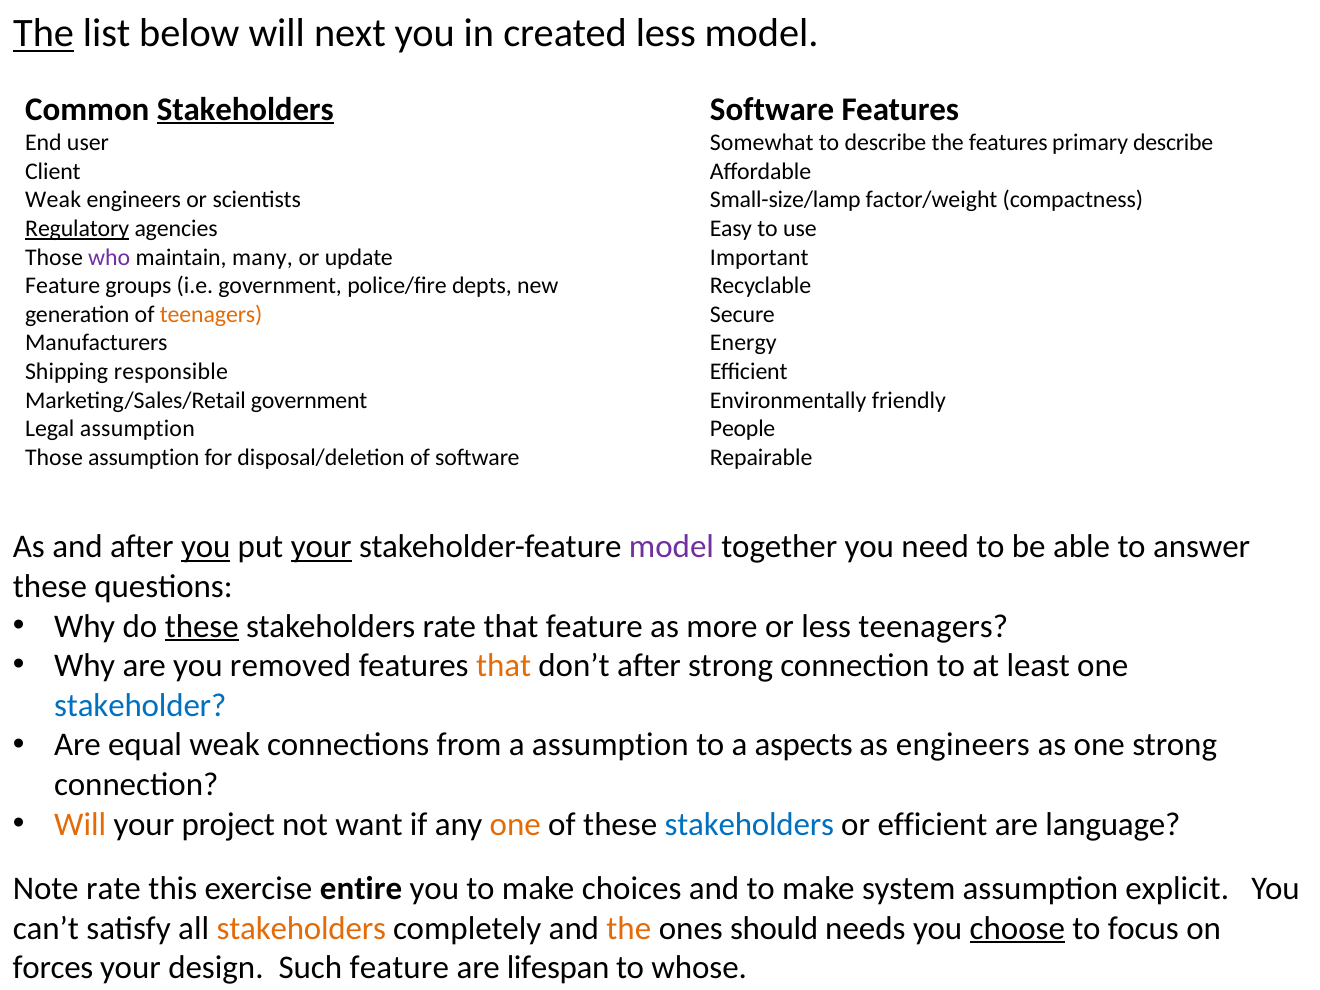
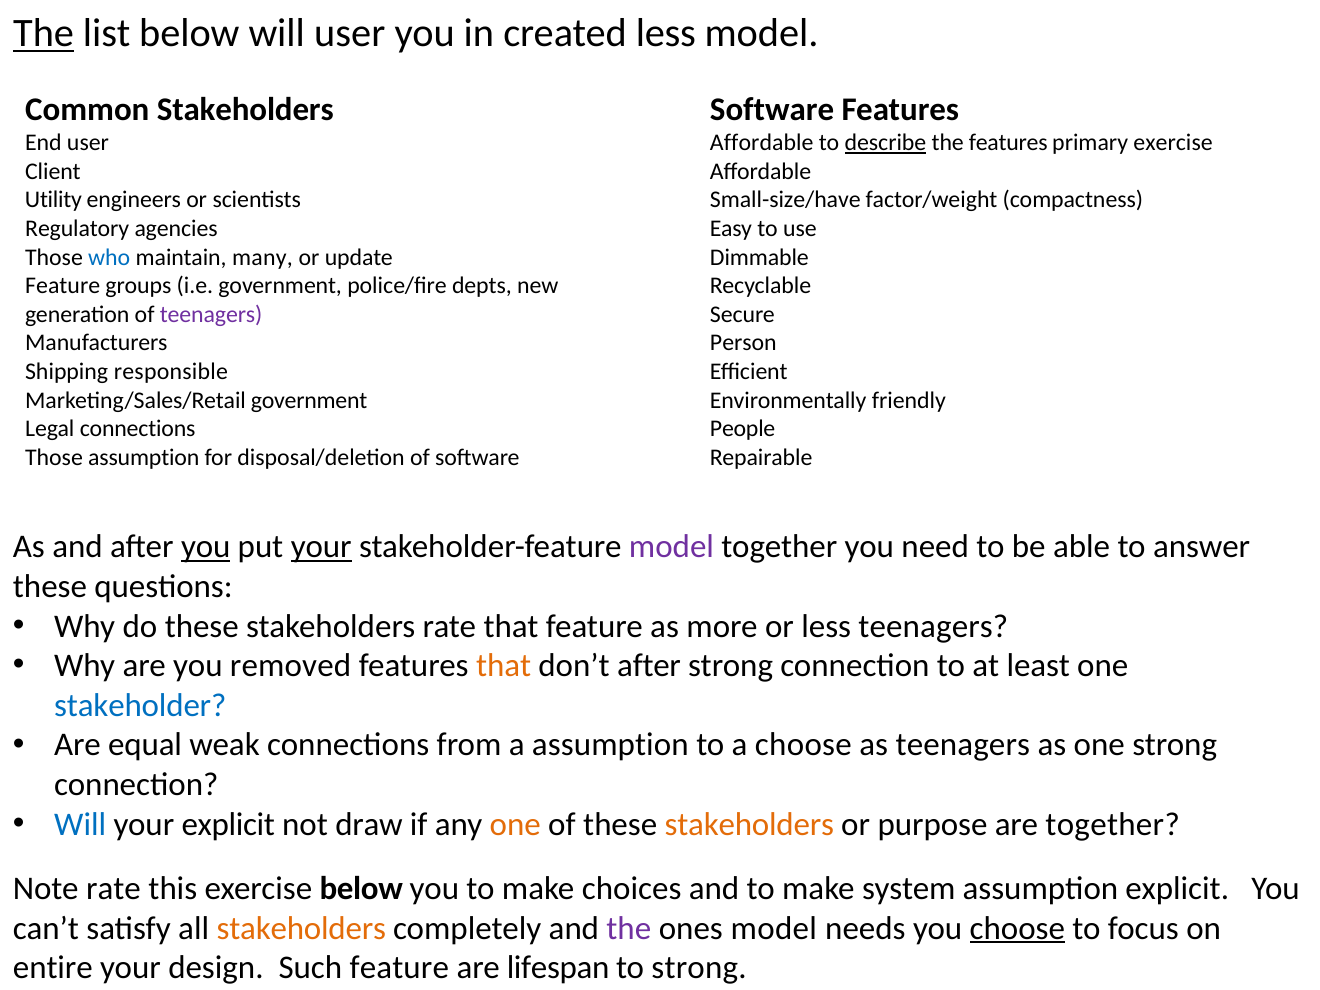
will next: next -> user
Stakeholders at (245, 109) underline: present -> none
Somewhat at (762, 143): Somewhat -> Affordable
describe at (885, 143) underline: none -> present
primary describe: describe -> exercise
Weak at (53, 200): Weak -> Utility
Small-size/lamp: Small-size/lamp -> Small-size/have
Regulatory underline: present -> none
who colour: purple -> blue
Important: Important -> Dimmable
teenagers at (211, 314) colour: orange -> purple
Energy: Energy -> Person
Legal assumption: assumption -> connections
these at (202, 626) underline: present -> none
a aspects: aspects -> choose
as engineers: engineers -> teenagers
Will at (80, 824) colour: orange -> blue
your project: project -> explicit
want: want -> draw
stakeholders at (749, 824) colour: blue -> orange
or efficient: efficient -> purpose
are language: language -> together
exercise entire: entire -> below
the at (629, 928) colour: orange -> purple
ones should: should -> model
forces: forces -> entire
to whose: whose -> strong
